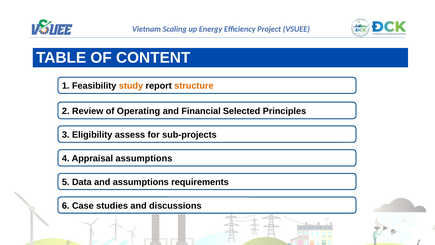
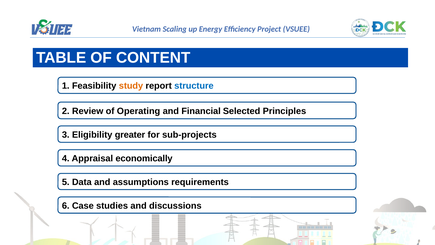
structure colour: orange -> blue
assess: assess -> greater
Appraisal assumptions: assumptions -> economically
